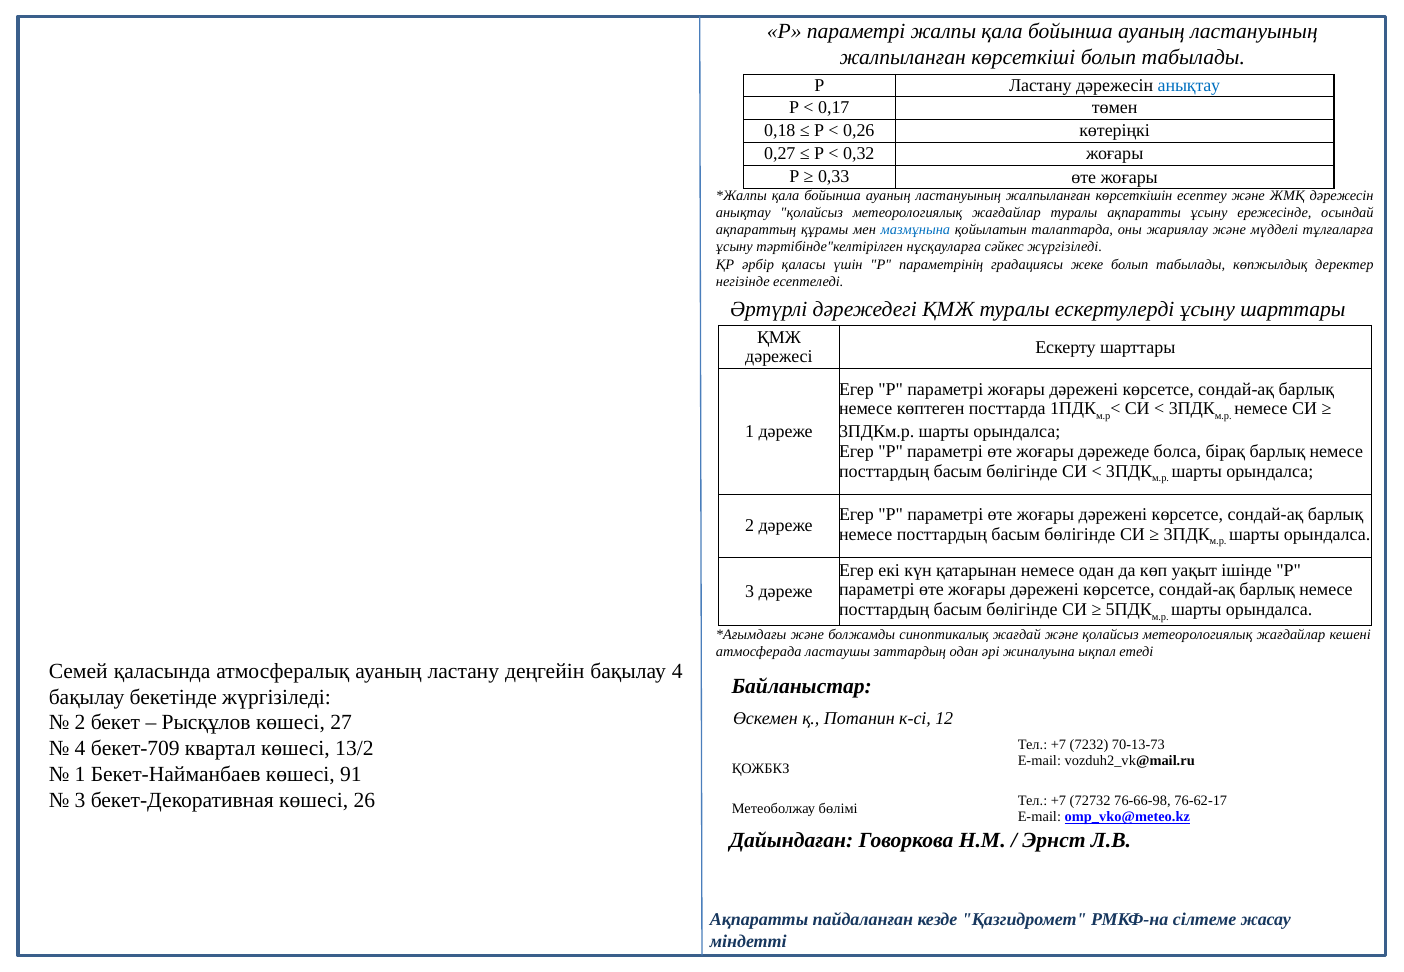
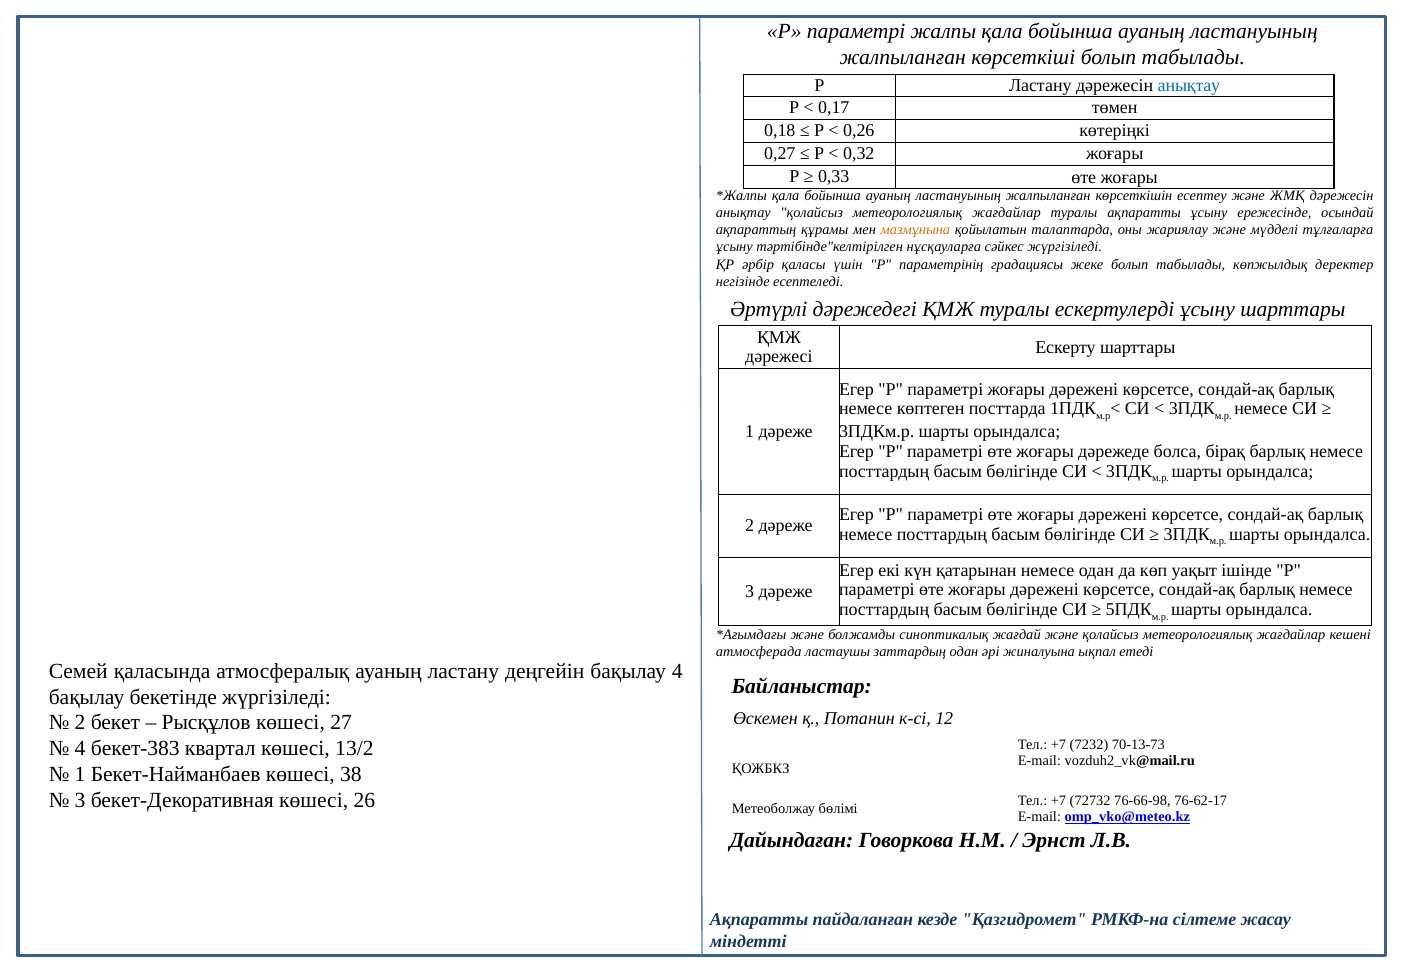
мазмұнына colour: blue -> orange
бекет-709: бекет-709 -> бекет-383
91: 91 -> 38
